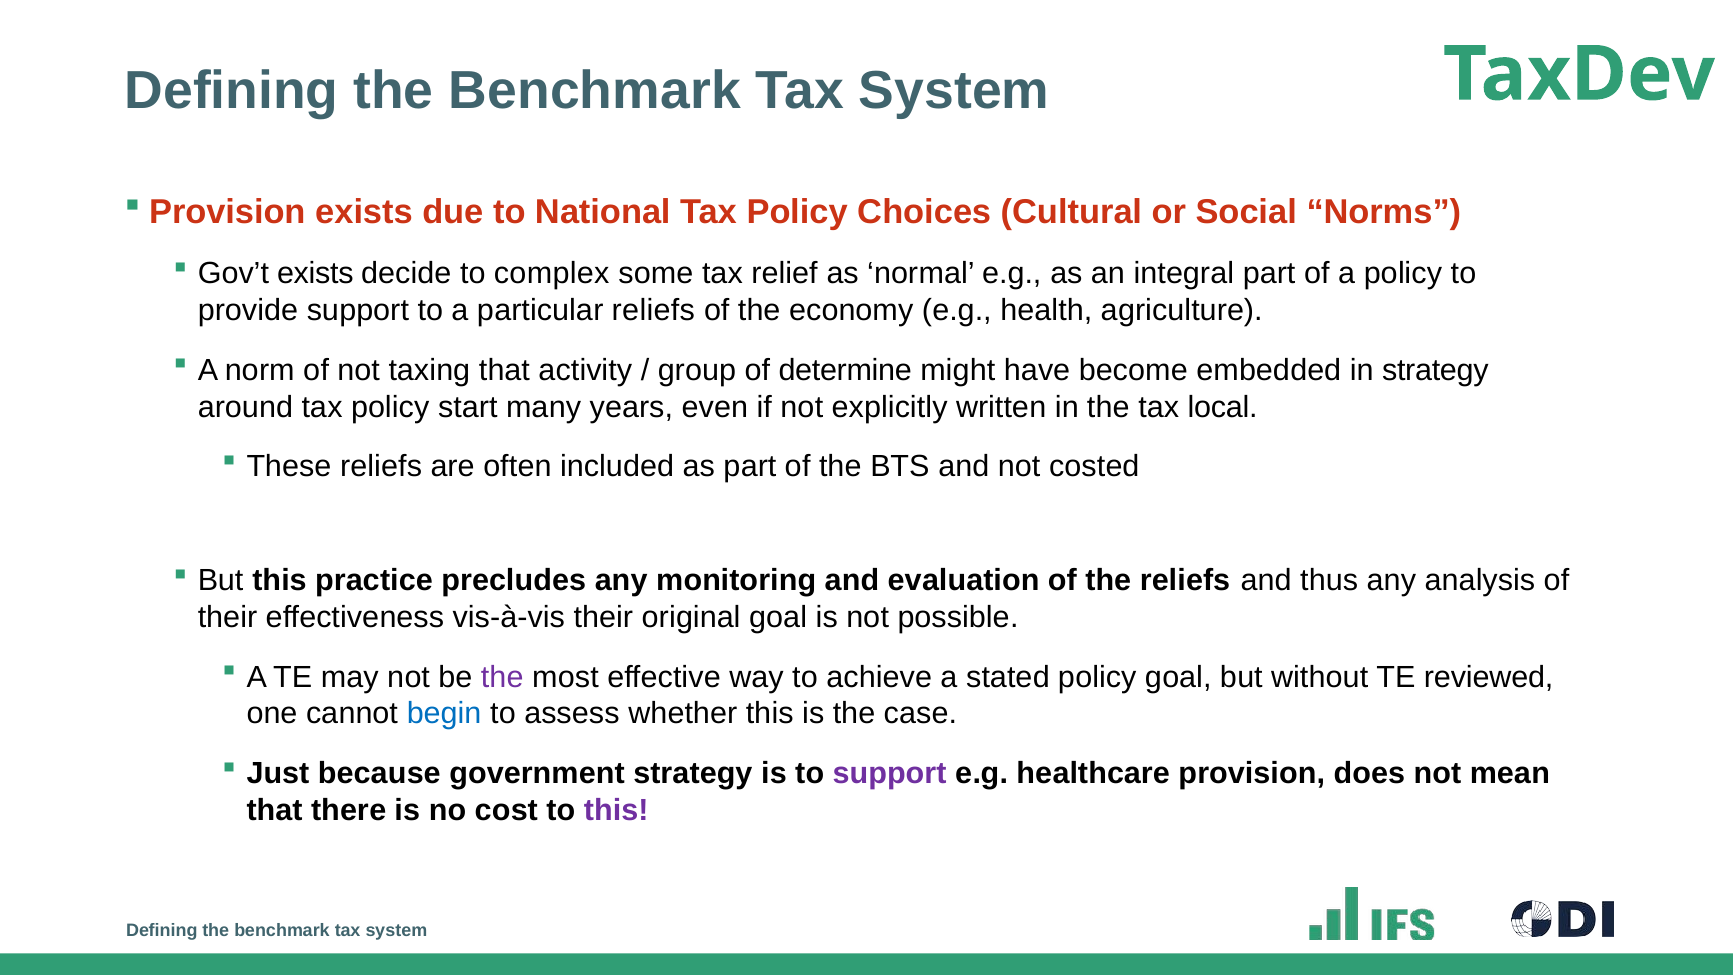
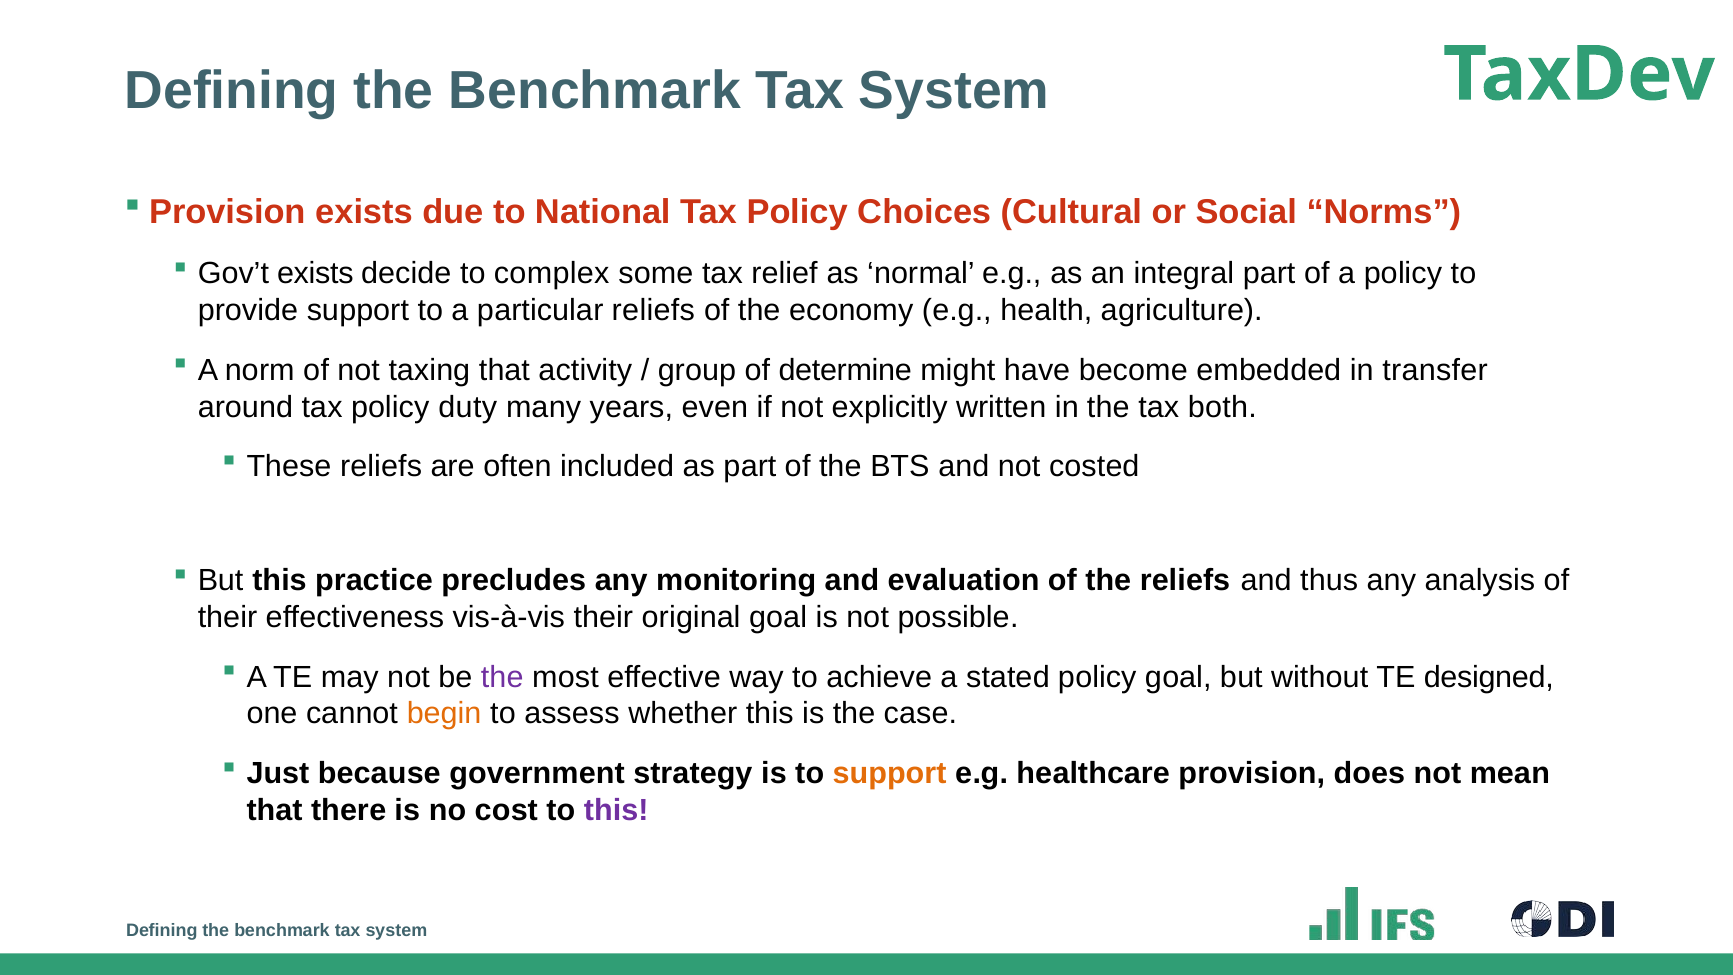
in strategy: strategy -> transfer
start: start -> duty
local: local -> both
reviewed: reviewed -> designed
begin colour: blue -> orange
support at (890, 773) colour: purple -> orange
